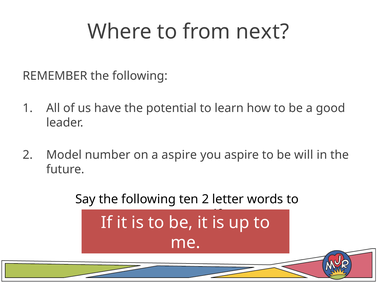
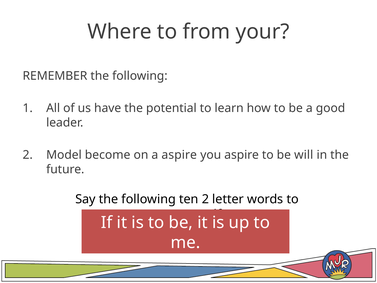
next: next -> your
number: number -> become
